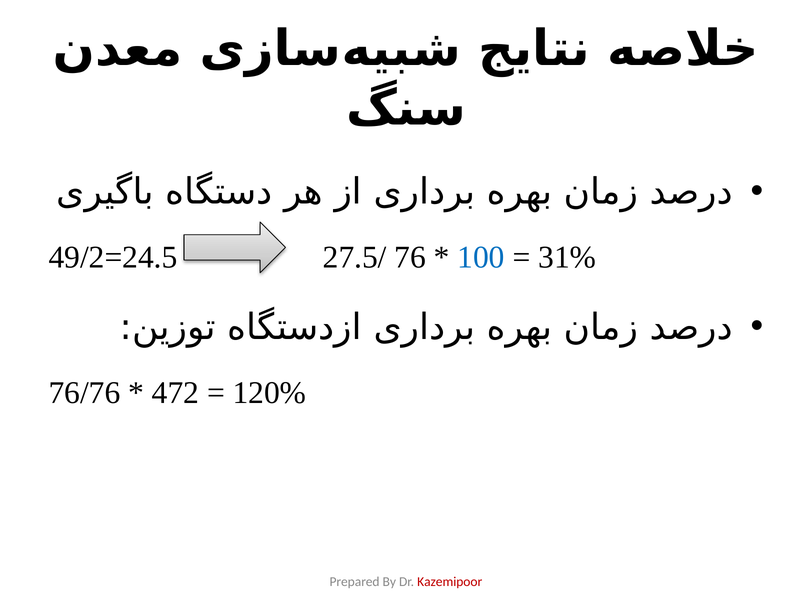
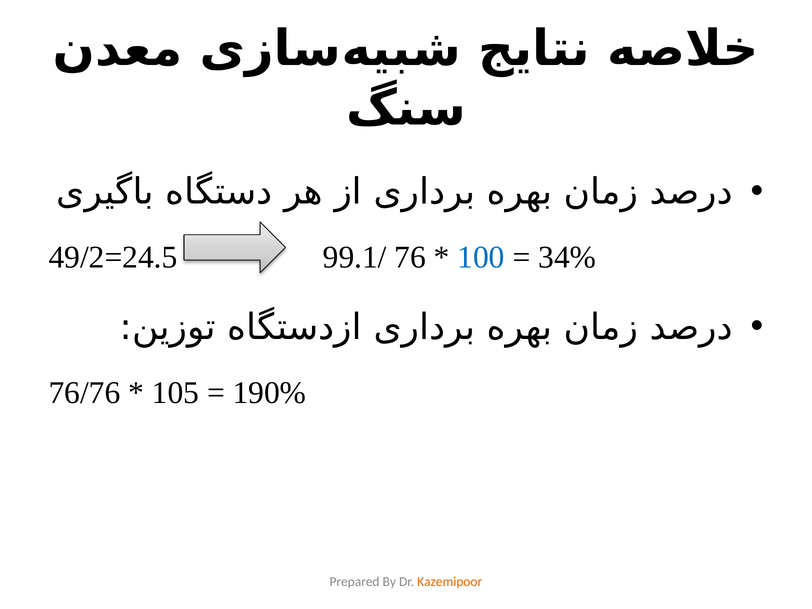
27.5/: 27.5/ -> 99.1/
31%: 31% -> 34%
472: 472 -> 105
120%: 120% -> 190%
Kazemipoor colour: red -> orange
